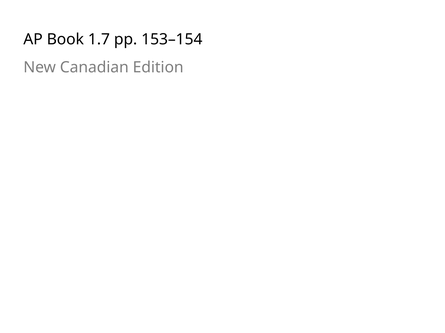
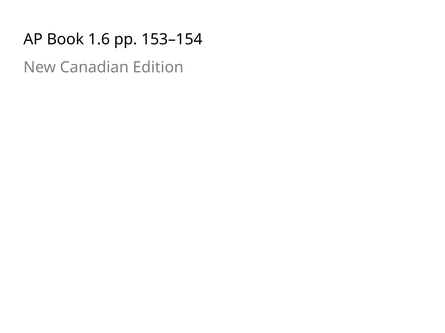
1.7: 1.7 -> 1.6
